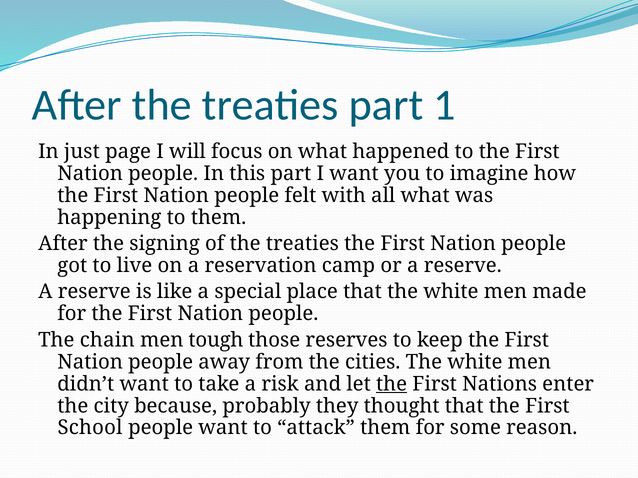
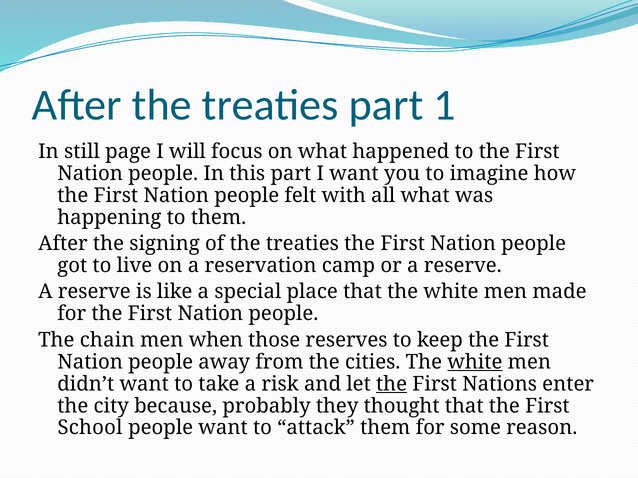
just: just -> still
tough: tough -> when
white at (475, 362) underline: none -> present
